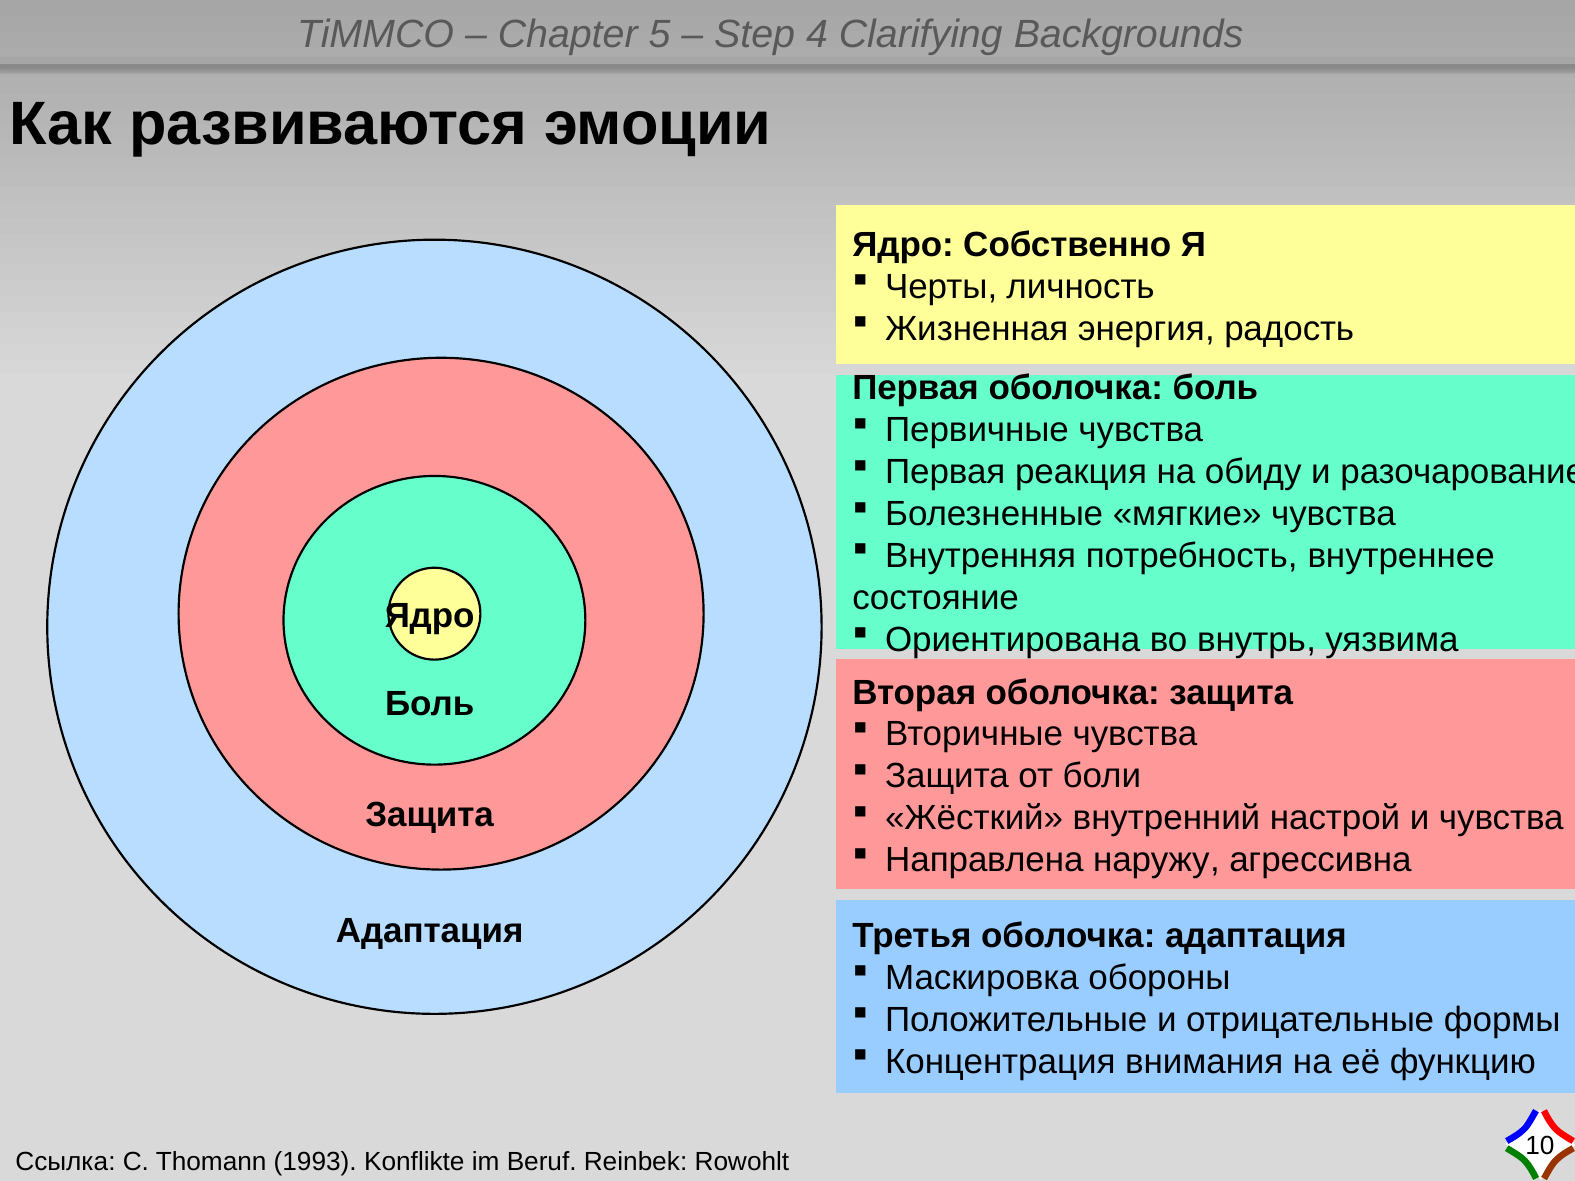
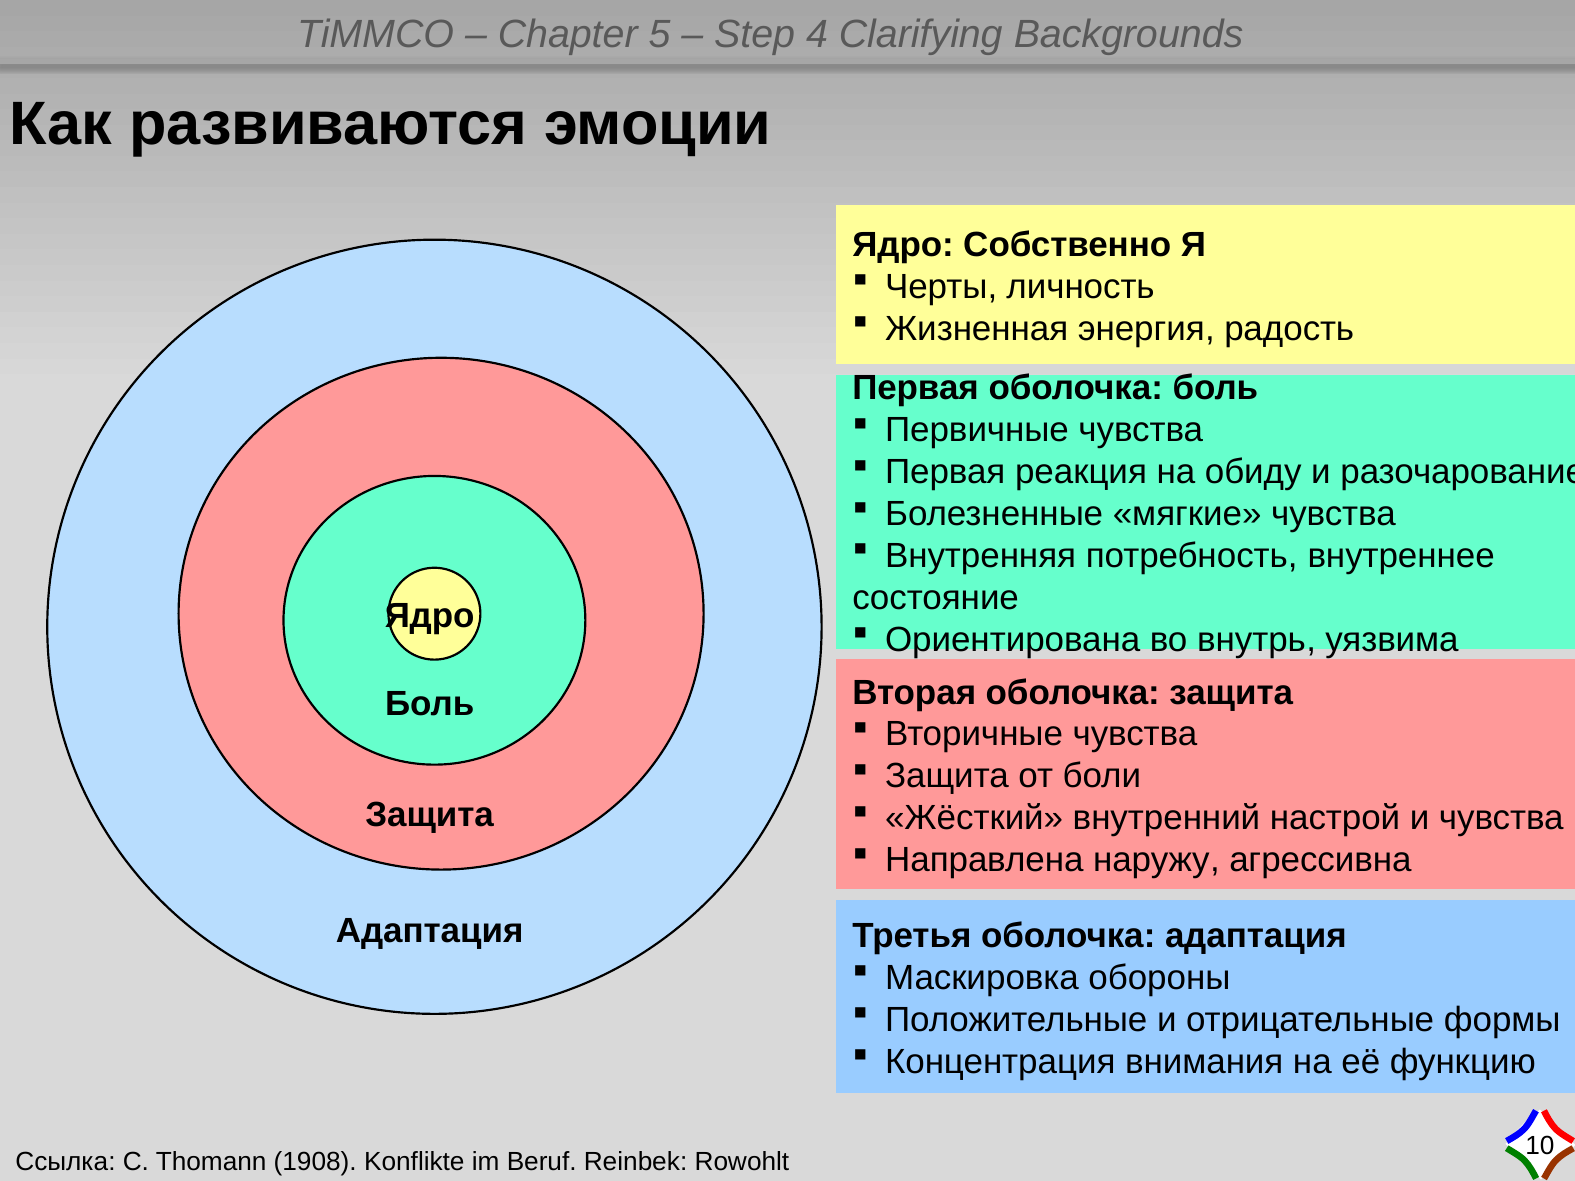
1993: 1993 -> 1908
